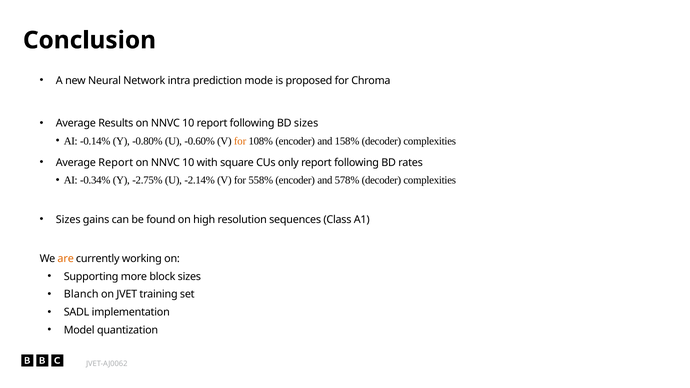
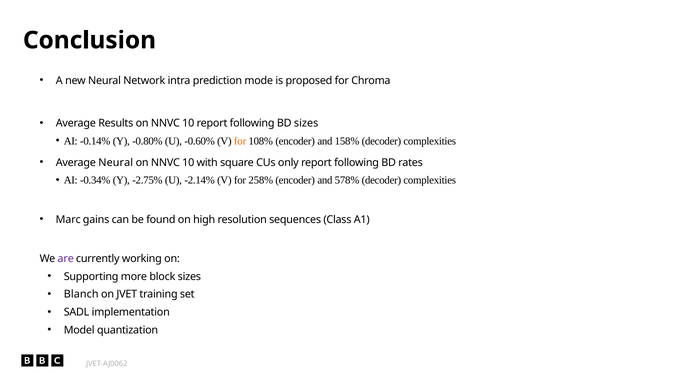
Average Report: Report -> Neural
558%: 558% -> 258%
Sizes at (68, 220): Sizes -> Marc
are colour: orange -> purple
